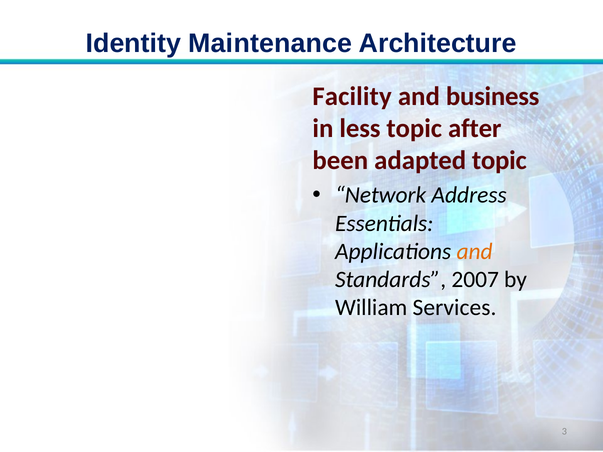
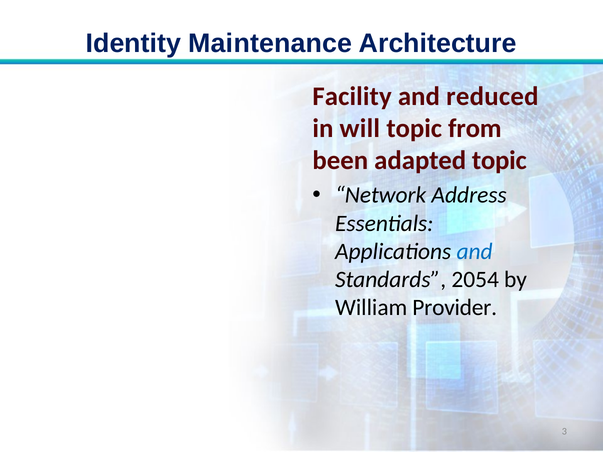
business: business -> reduced
less: less -> will
after: after -> from
and at (475, 252) colour: orange -> blue
2007: 2007 -> 2054
Services: Services -> Provider
